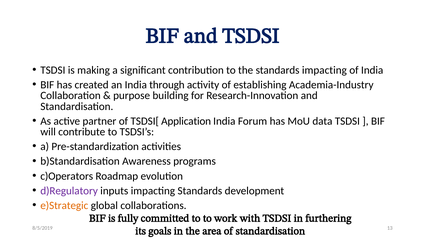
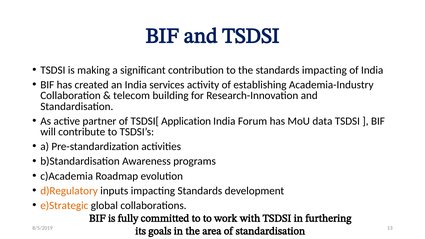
through: through -> services
purpose: purpose -> telecom
c)Operators: c)Operators -> c)Academia
d)Regulatory colour: purple -> orange
